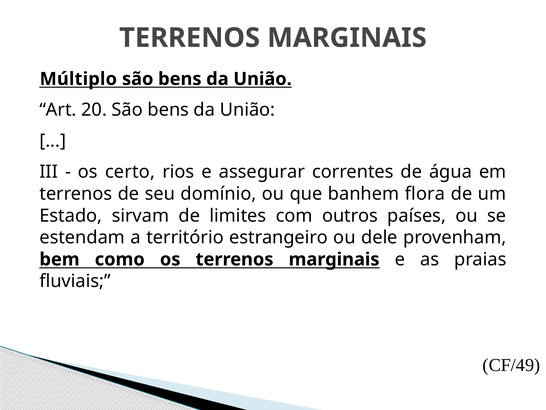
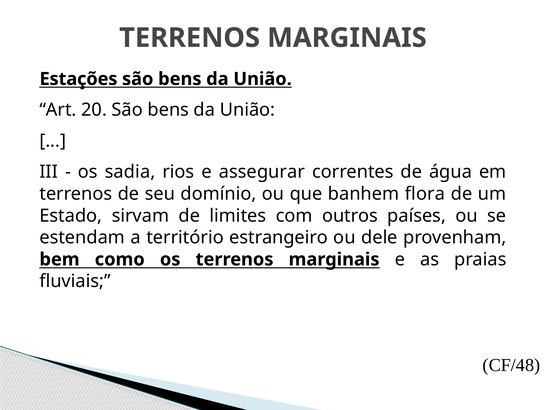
Múltiplo: Múltiplo -> Estações
certo: certo -> sadia
CF/49: CF/49 -> CF/48
